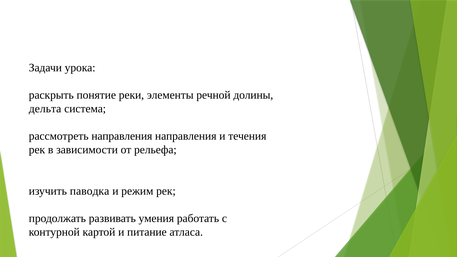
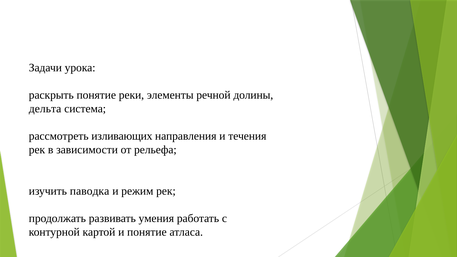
рассмотреть направления: направления -> изливающих
и питание: питание -> понятие
